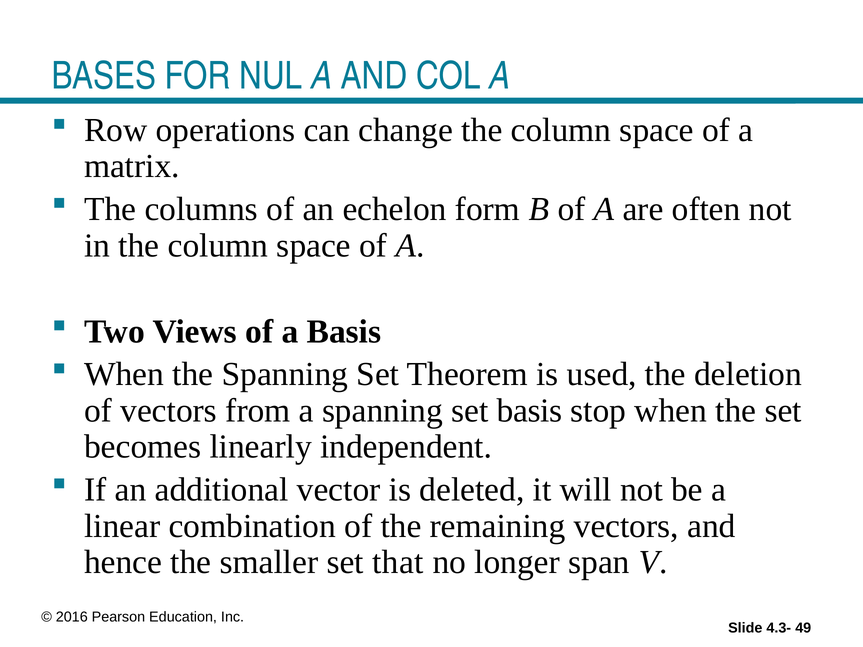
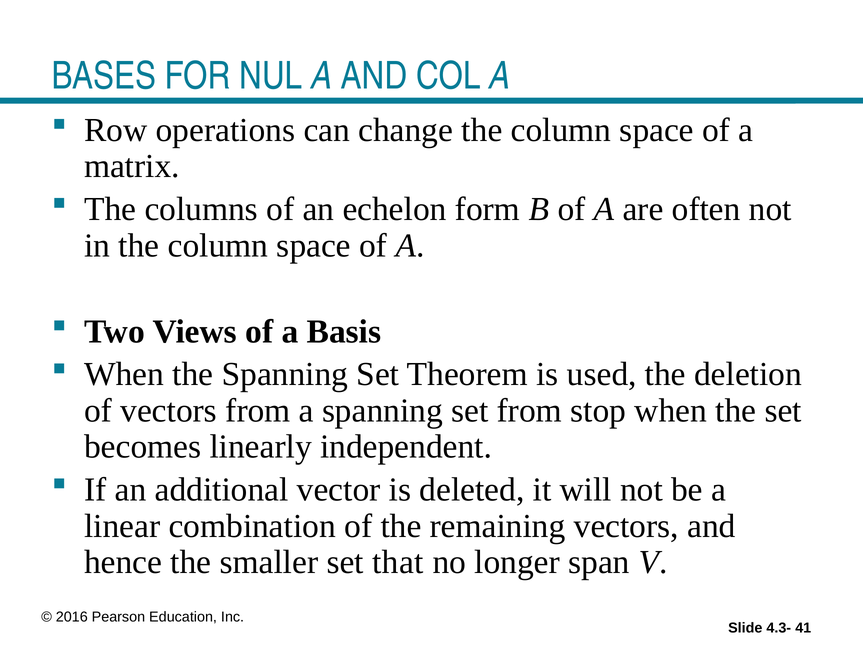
set basis: basis -> from
49: 49 -> 41
